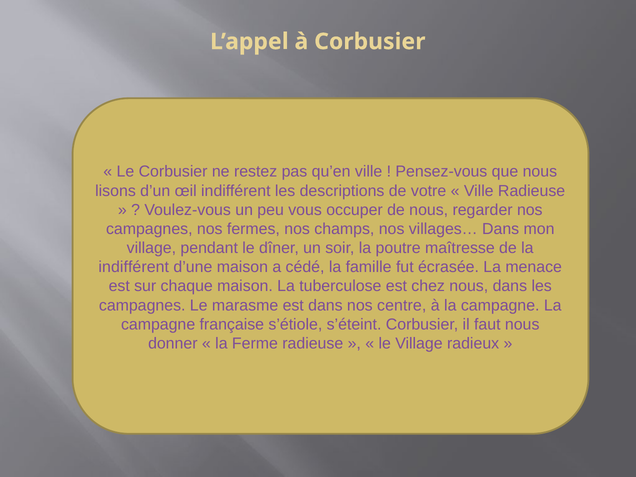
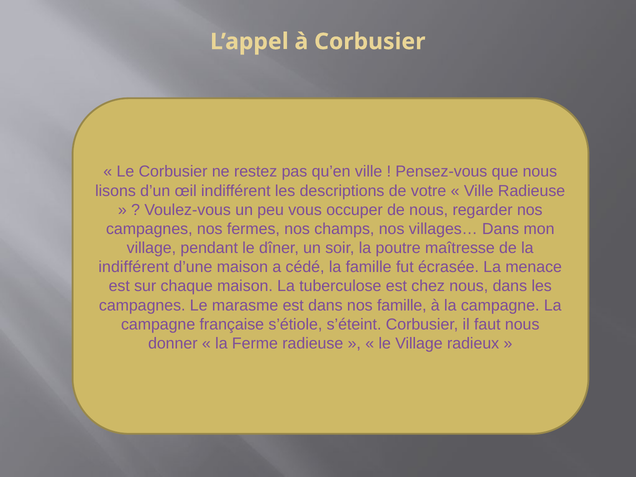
nos centre: centre -> famille
